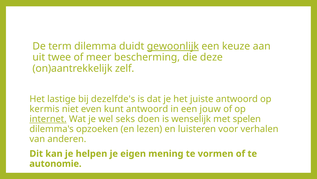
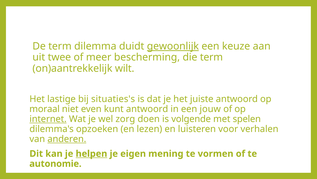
die deze: deze -> term
zelf: zelf -> wilt
dezelfde's: dezelfde's -> situaties's
kermis: kermis -> moraal
seks: seks -> zorg
wenselijk: wenselijk -> volgende
anderen underline: none -> present
helpen underline: none -> present
